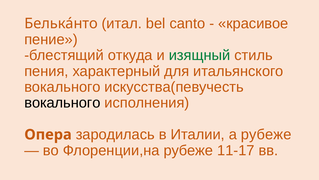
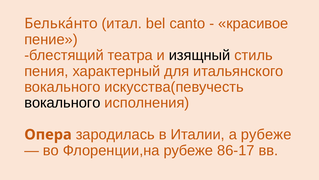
откуда: откуда -> театра
изящный colour: green -> black
11-17: 11-17 -> 86-17
